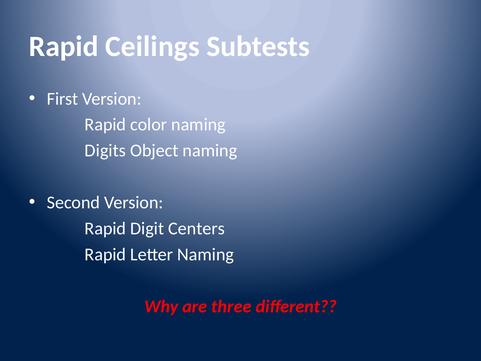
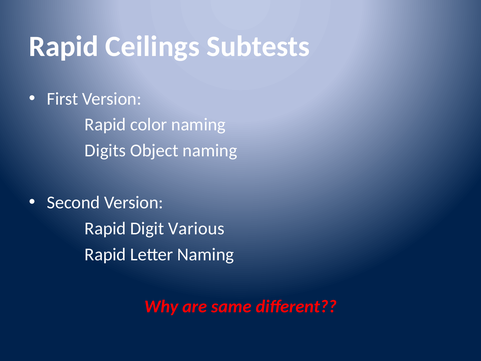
Centers: Centers -> Various
three: three -> same
